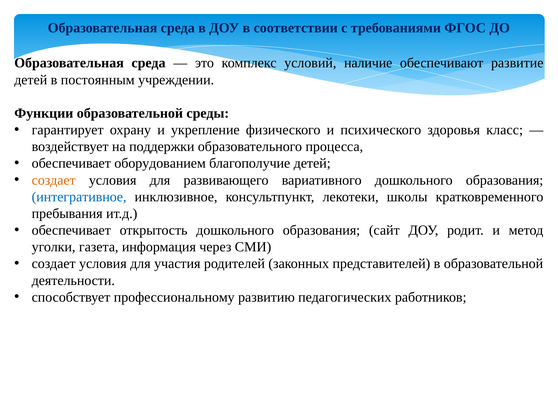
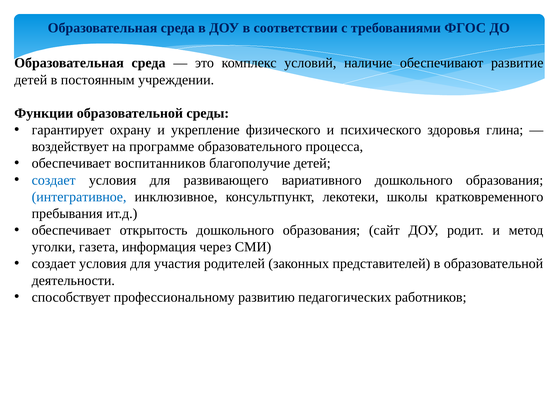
класс: класс -> глина
поддержки: поддержки -> программе
оборудованием: оборудованием -> воспитанников
создает at (54, 180) colour: orange -> blue
